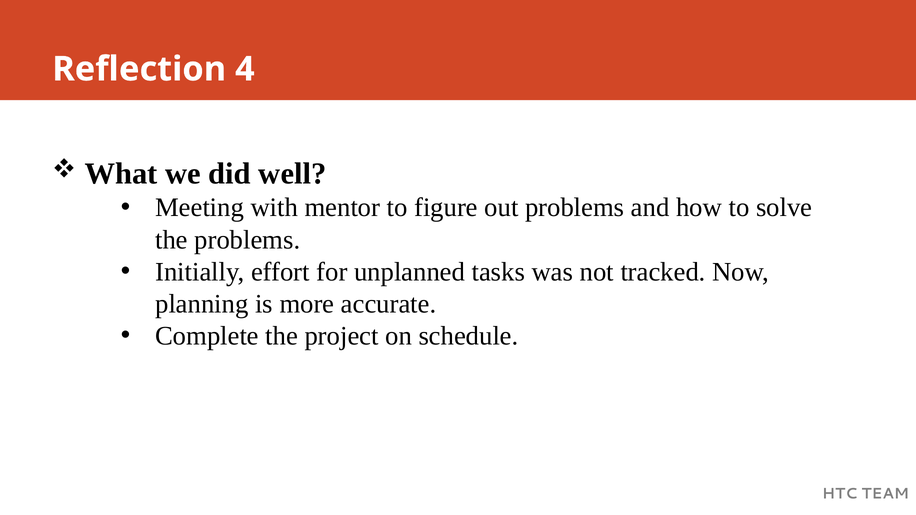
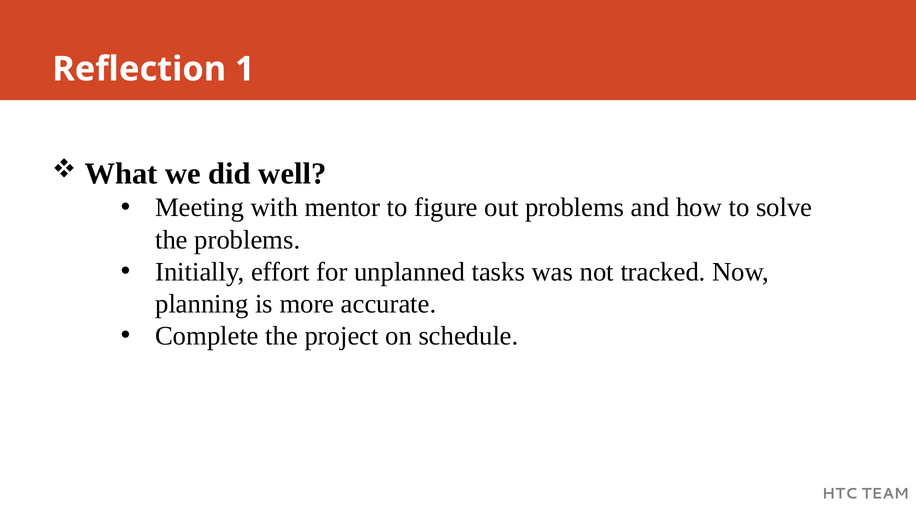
4: 4 -> 1
